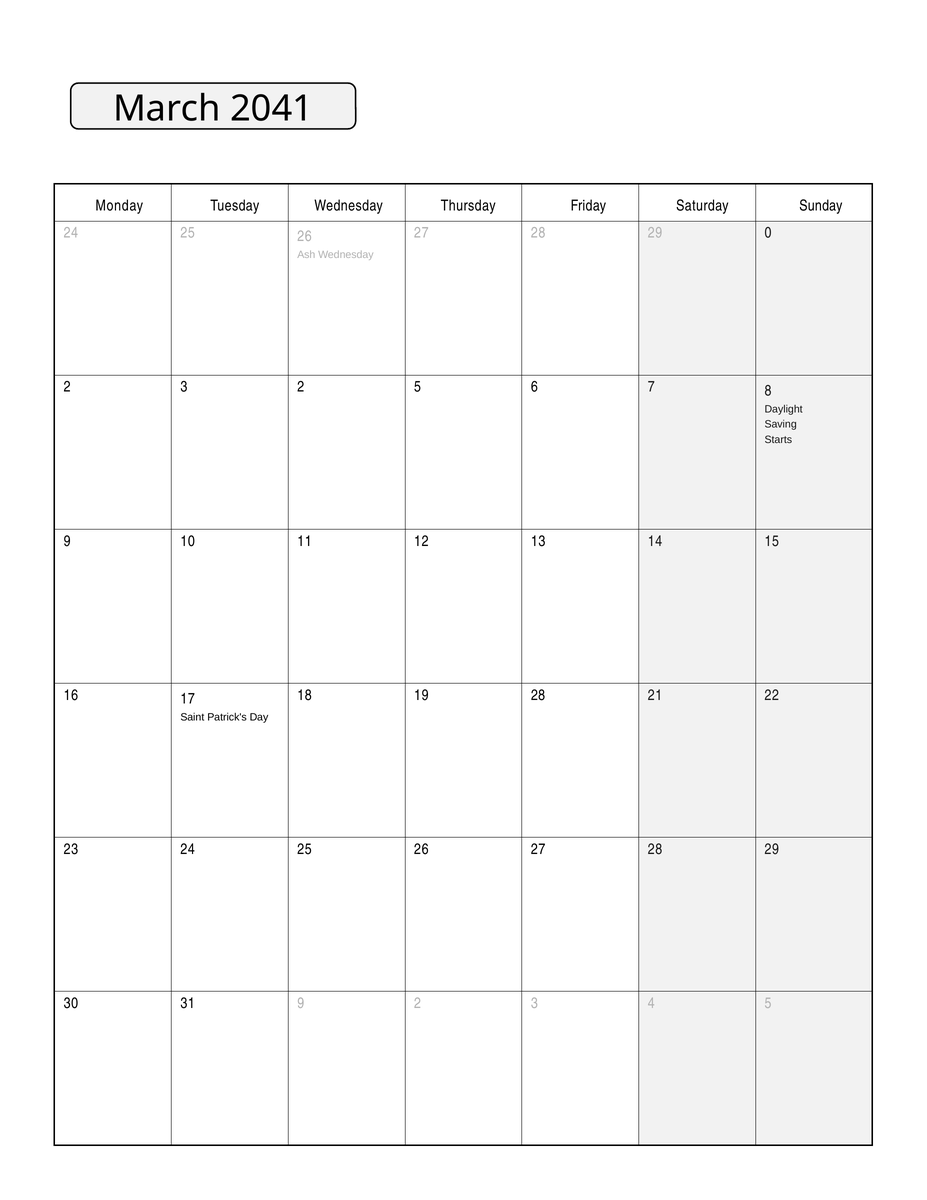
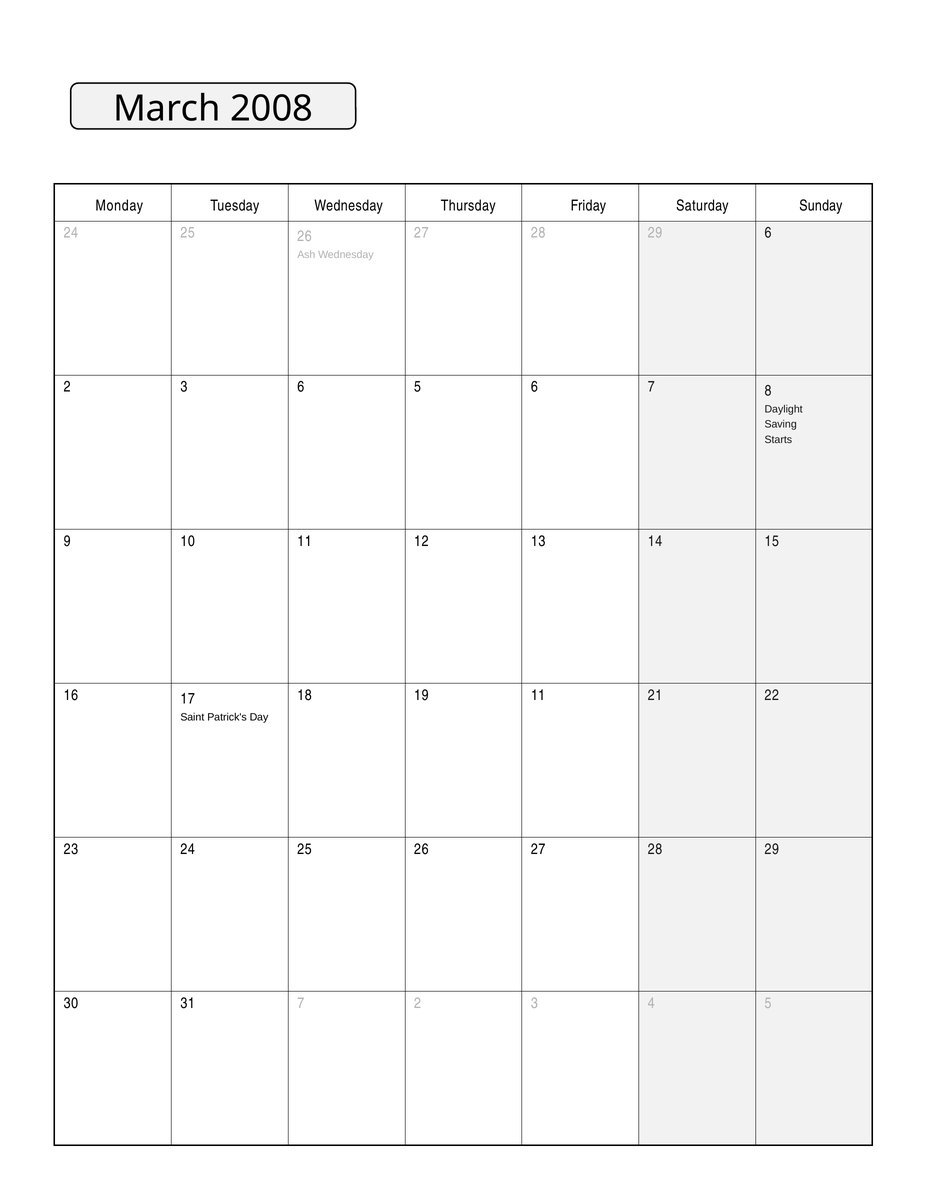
2041: 2041 -> 2008
29 0: 0 -> 6
3 2: 2 -> 6
19 28: 28 -> 11
31 9: 9 -> 7
